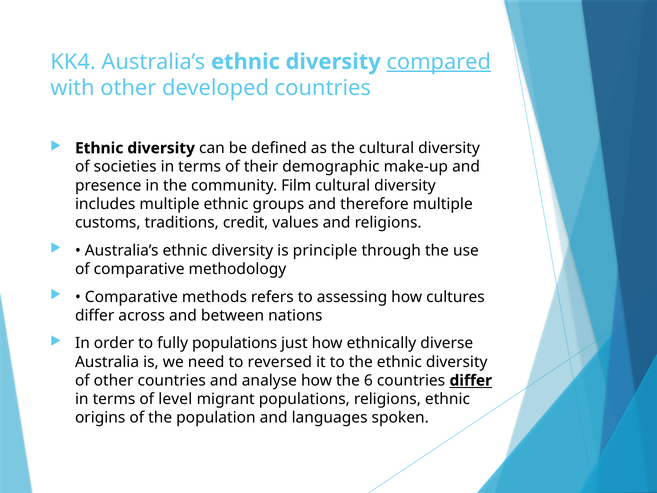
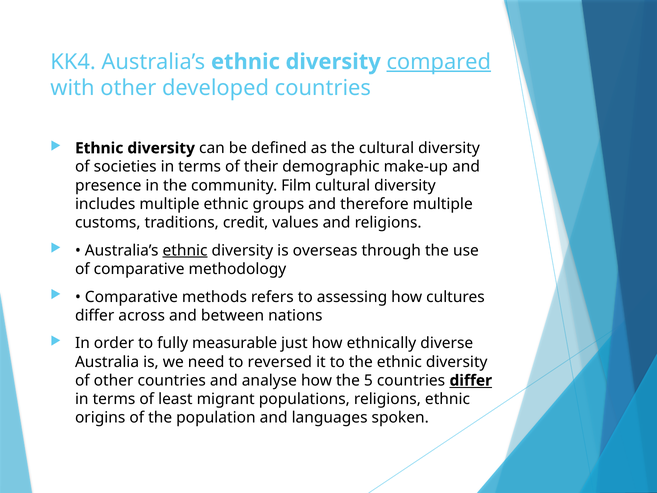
ethnic at (185, 250) underline: none -> present
principle: principle -> overseas
fully populations: populations -> measurable
6: 6 -> 5
level: level -> least
